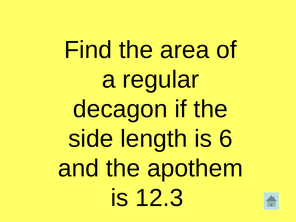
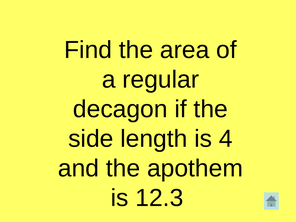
6: 6 -> 4
